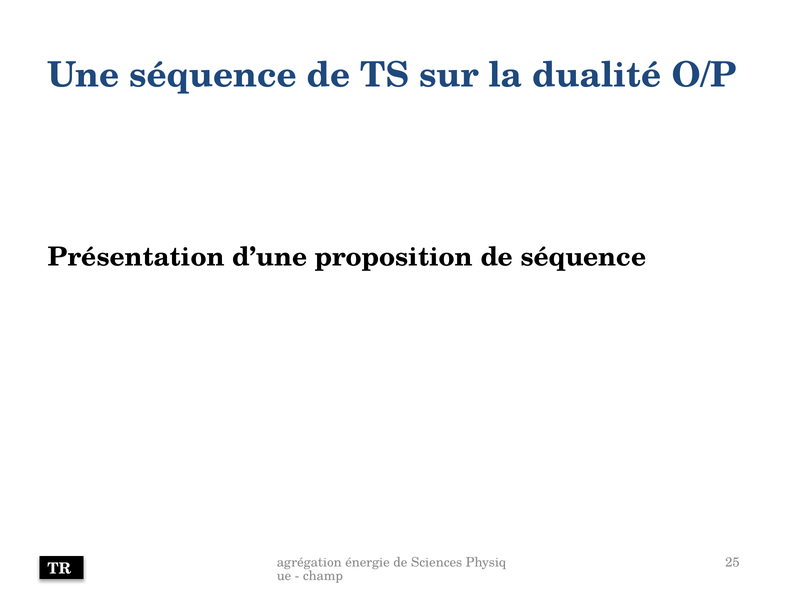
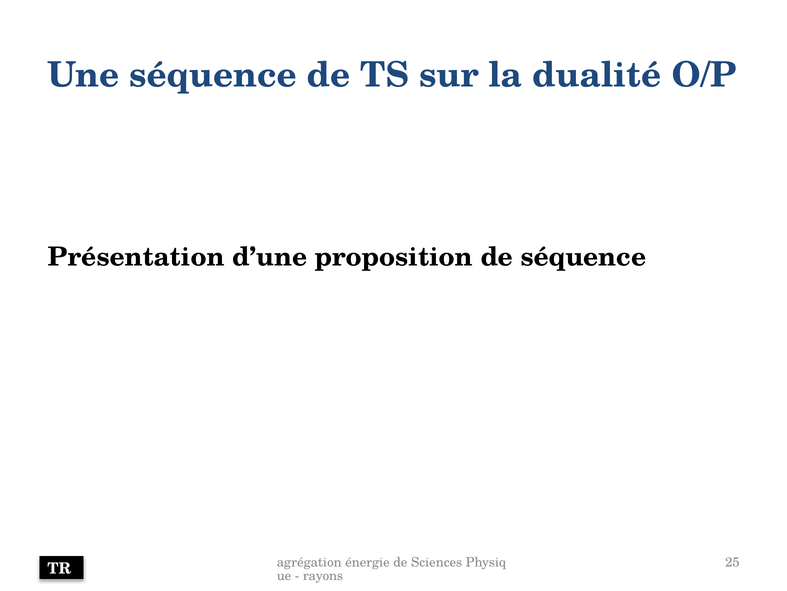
champ: champ -> rayons
